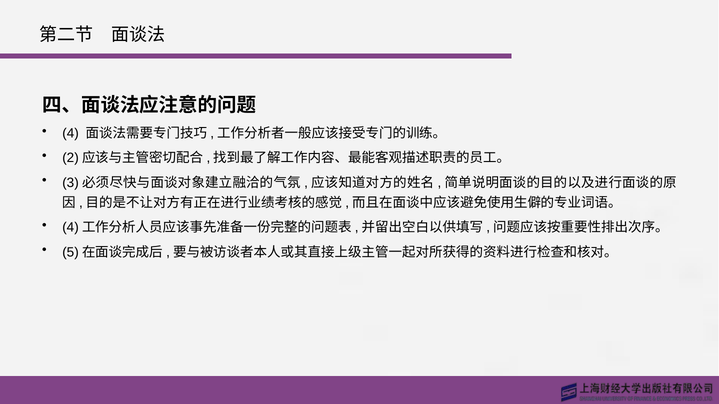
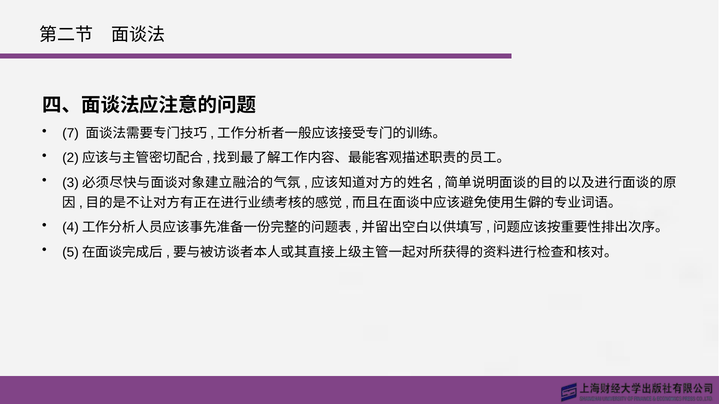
4: 4 -> 7
